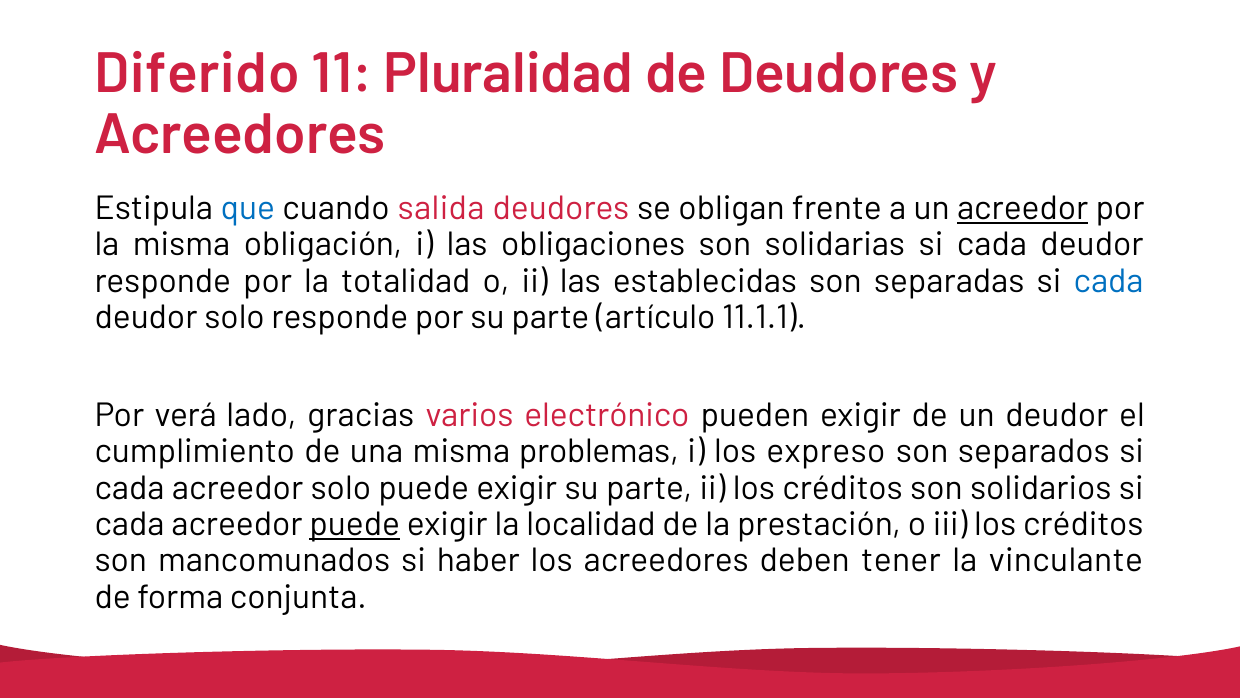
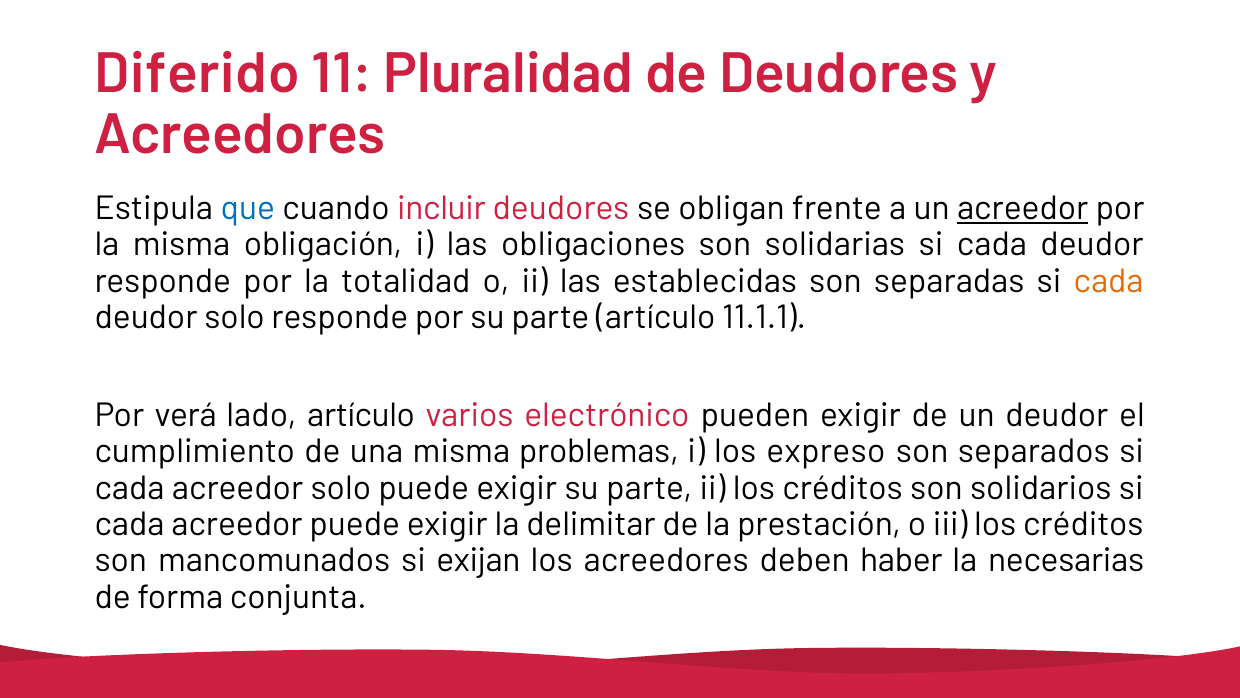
salida: salida -> incluir
cada at (1109, 281) colour: blue -> orange
lado gracias: gracias -> artículo
puede at (355, 524) underline: present -> none
localidad: localidad -> delimitar
haber: haber -> exijan
tener: tener -> haber
vinculante: vinculante -> necesarias
